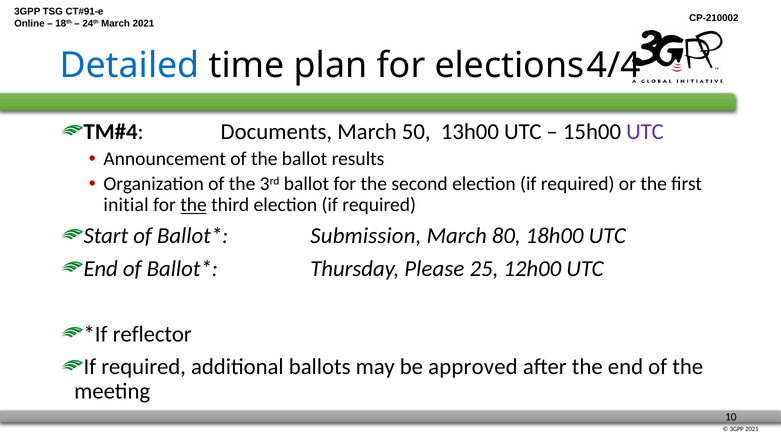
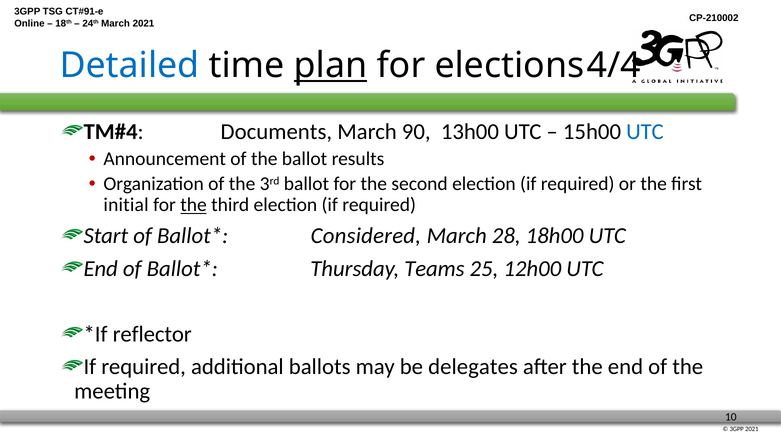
plan underline: none -> present
50: 50 -> 90
UTC at (645, 132) colour: purple -> blue
Submission: Submission -> Considered
80: 80 -> 28
Please: Please -> Teams
approved: approved -> delegates
